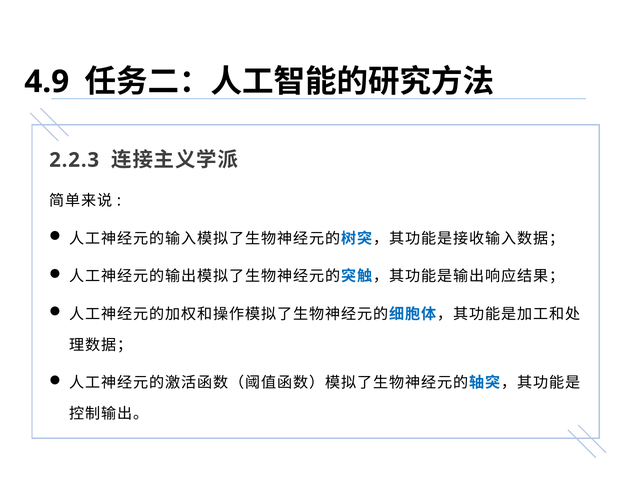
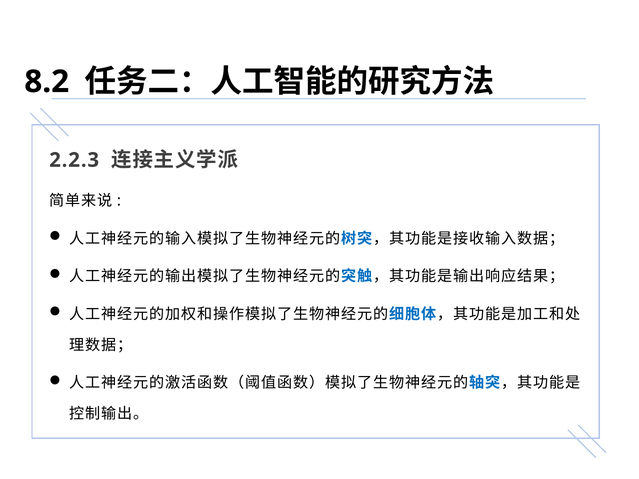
4.9: 4.9 -> 8.2
